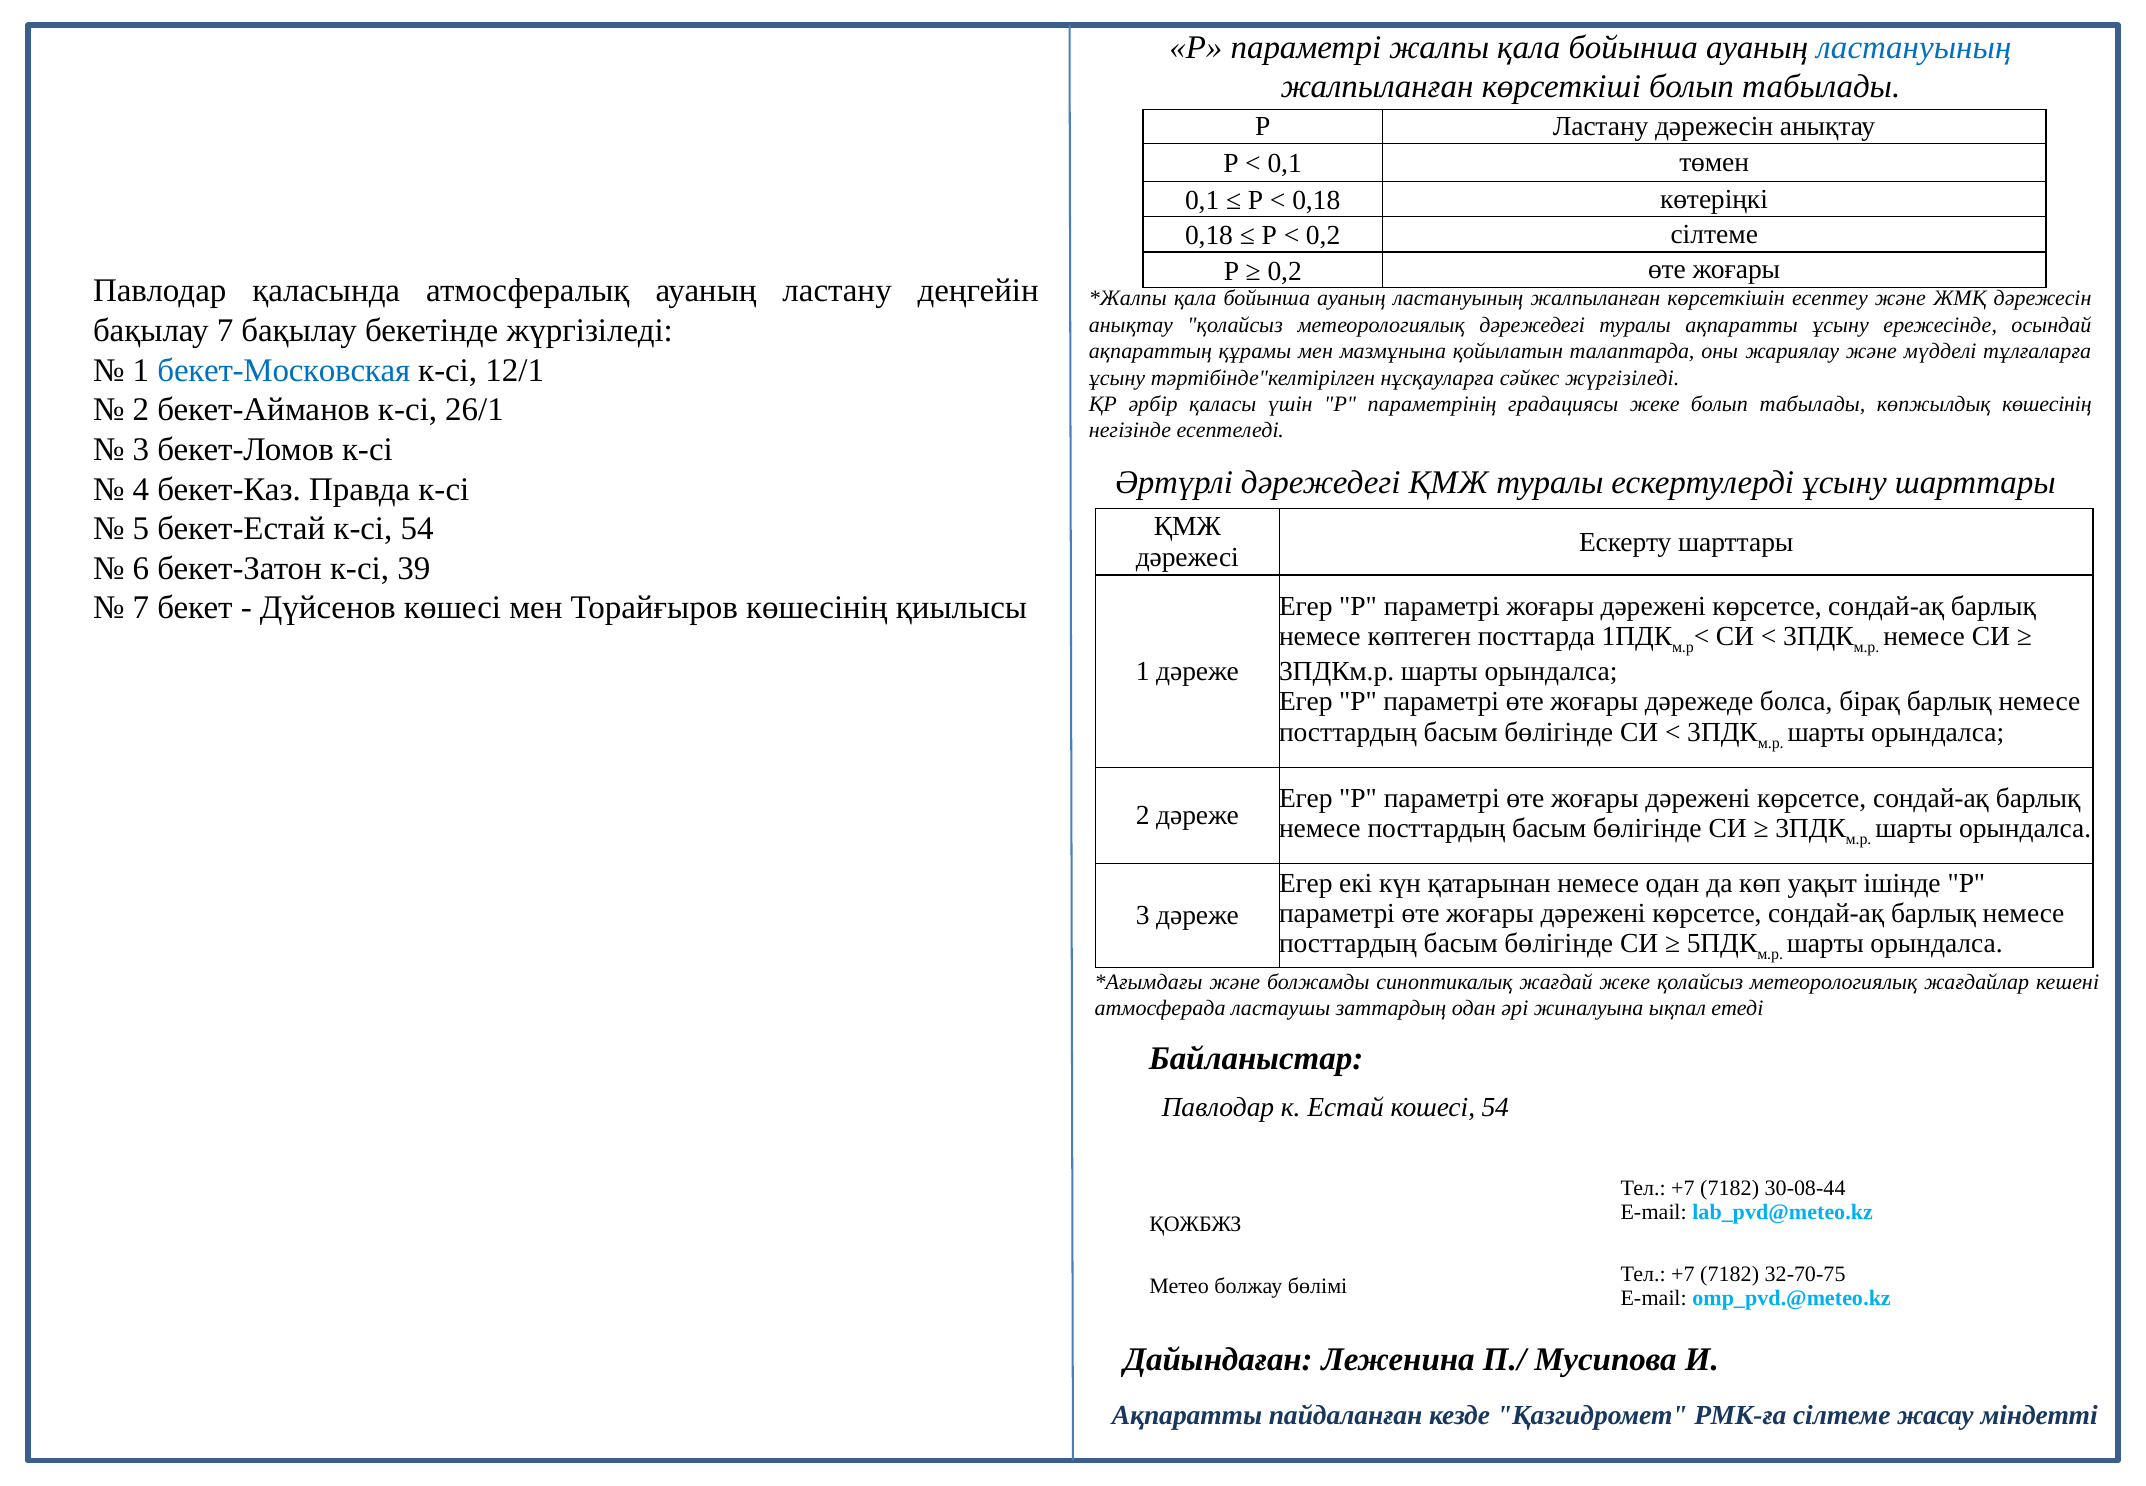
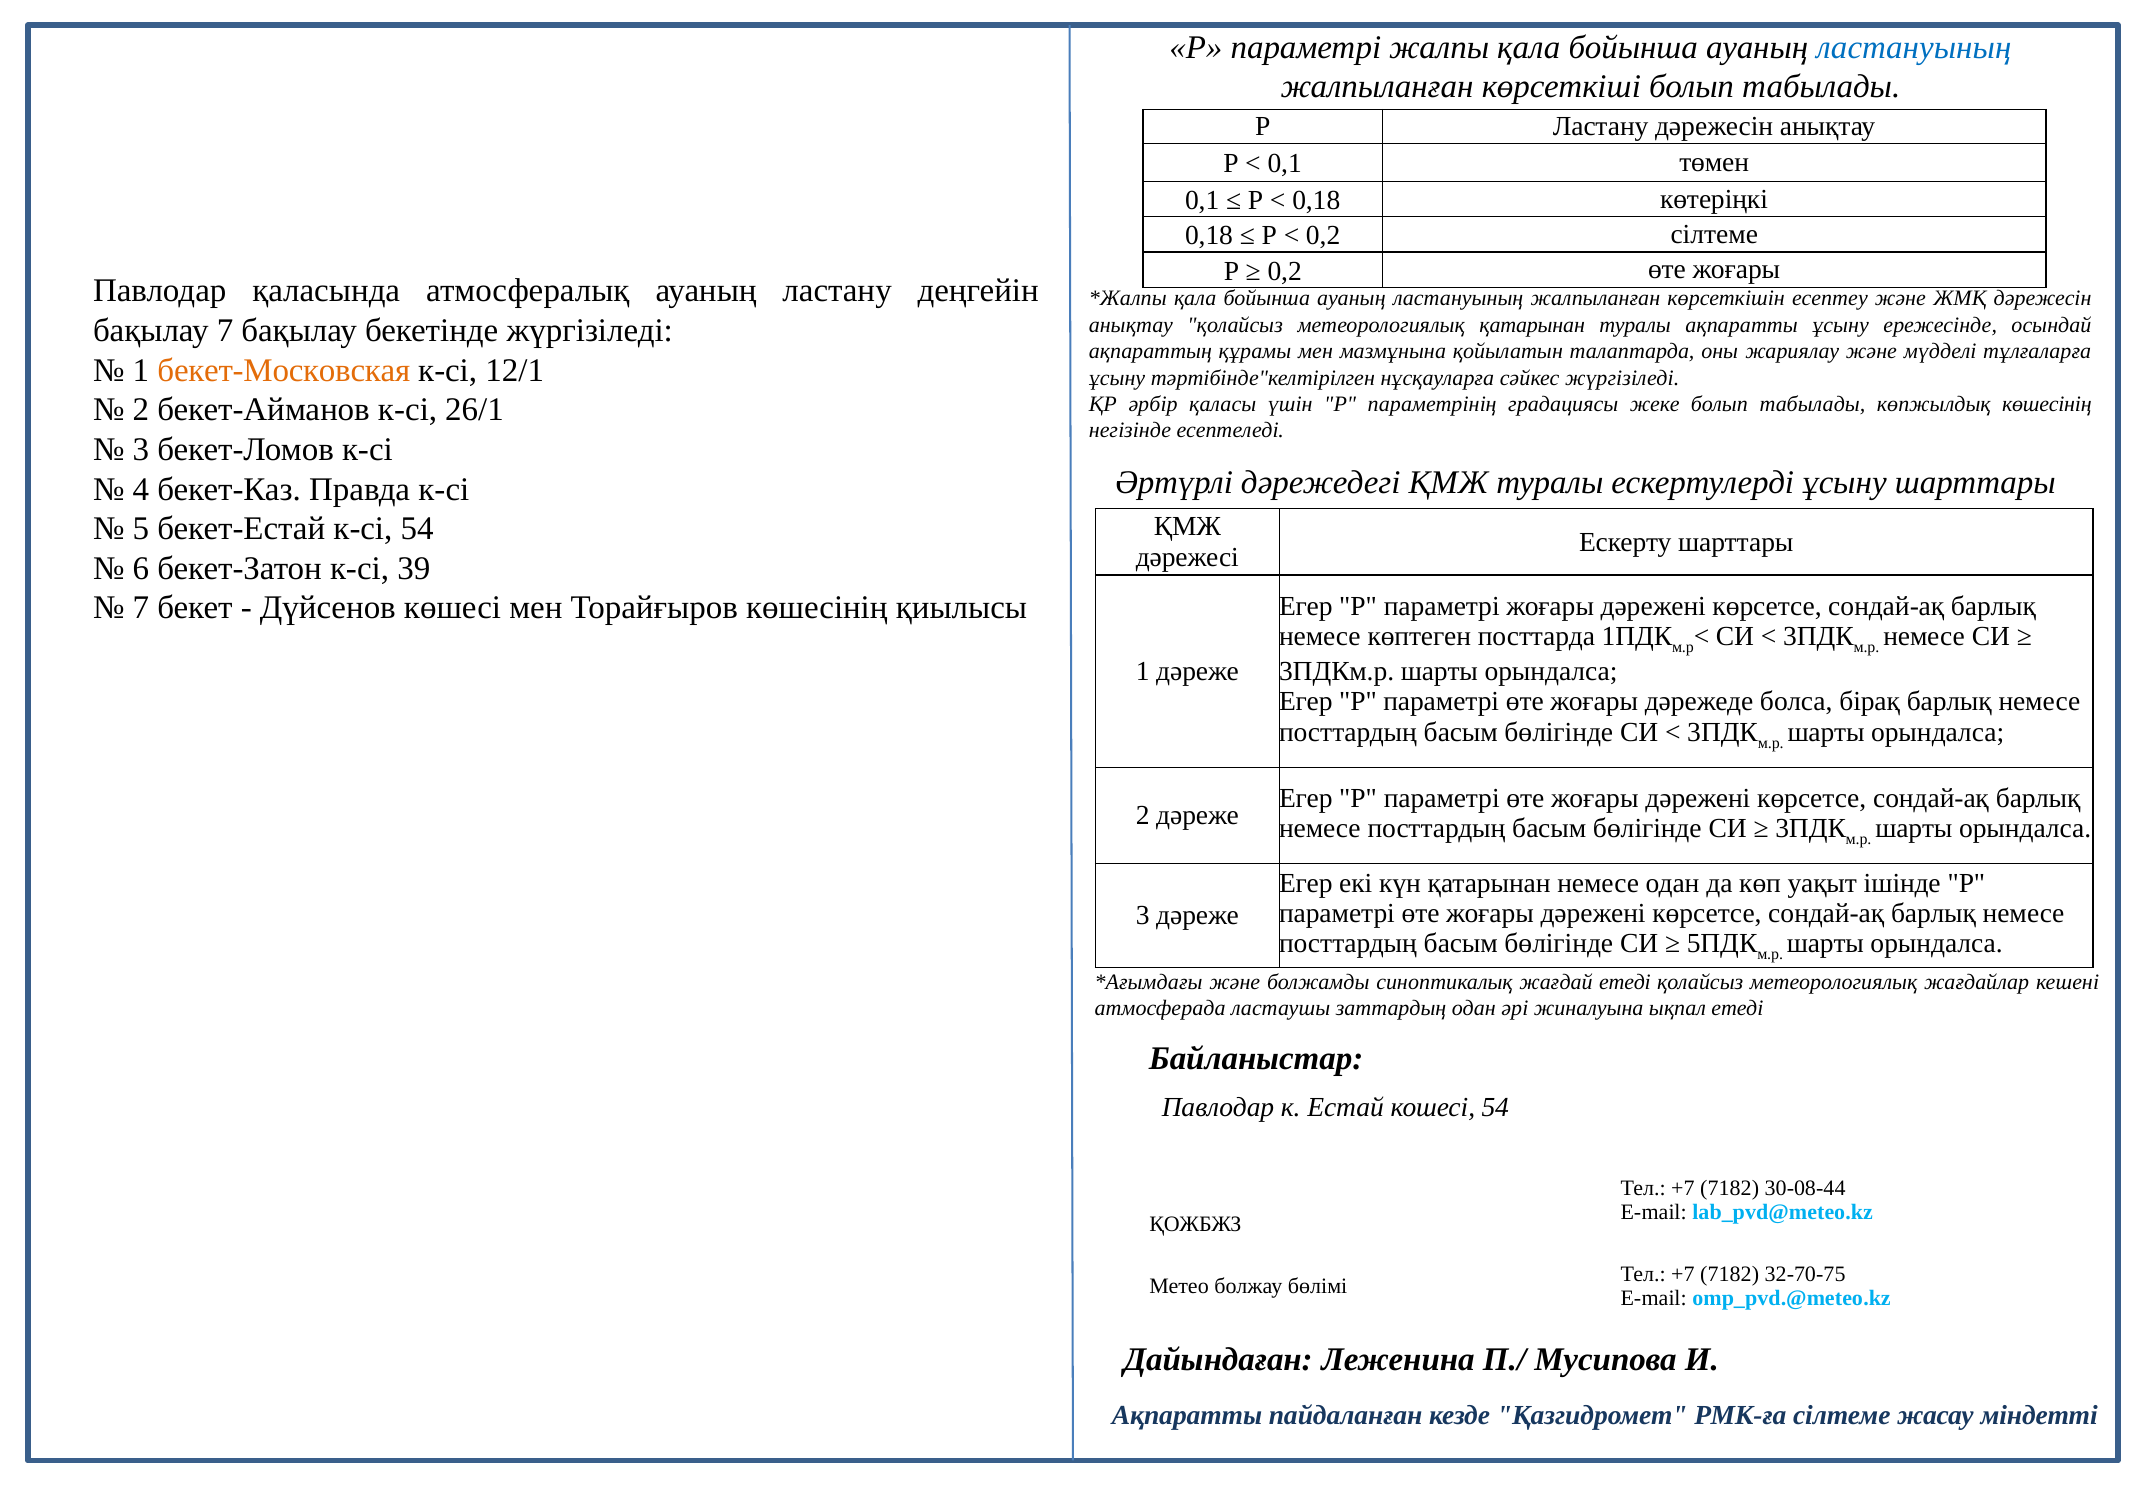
метеорологиялық дәрежедегі: дәрежедегі -> қатарынан
бекет-Московская colour: blue -> orange
жағдай жеке: жеке -> етеді
